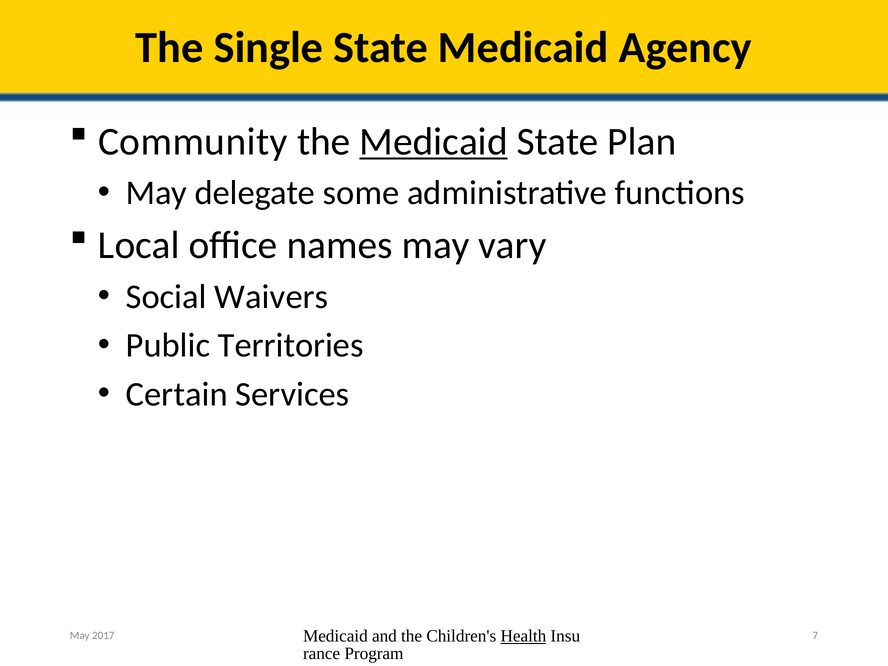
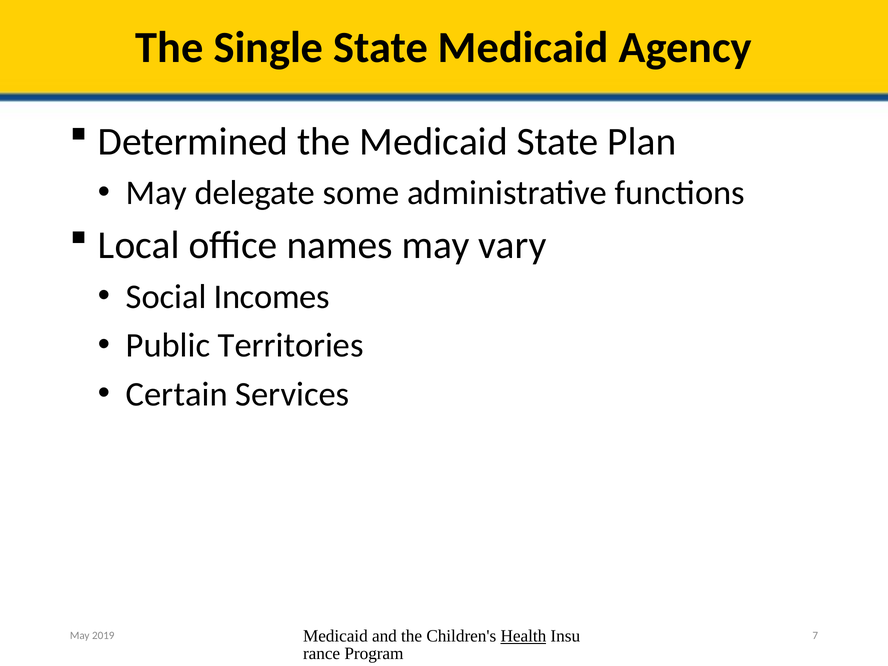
Community: Community -> Determined
Medicaid at (434, 142) underline: present -> none
Waivers: Waivers -> Incomes
2017: 2017 -> 2019
